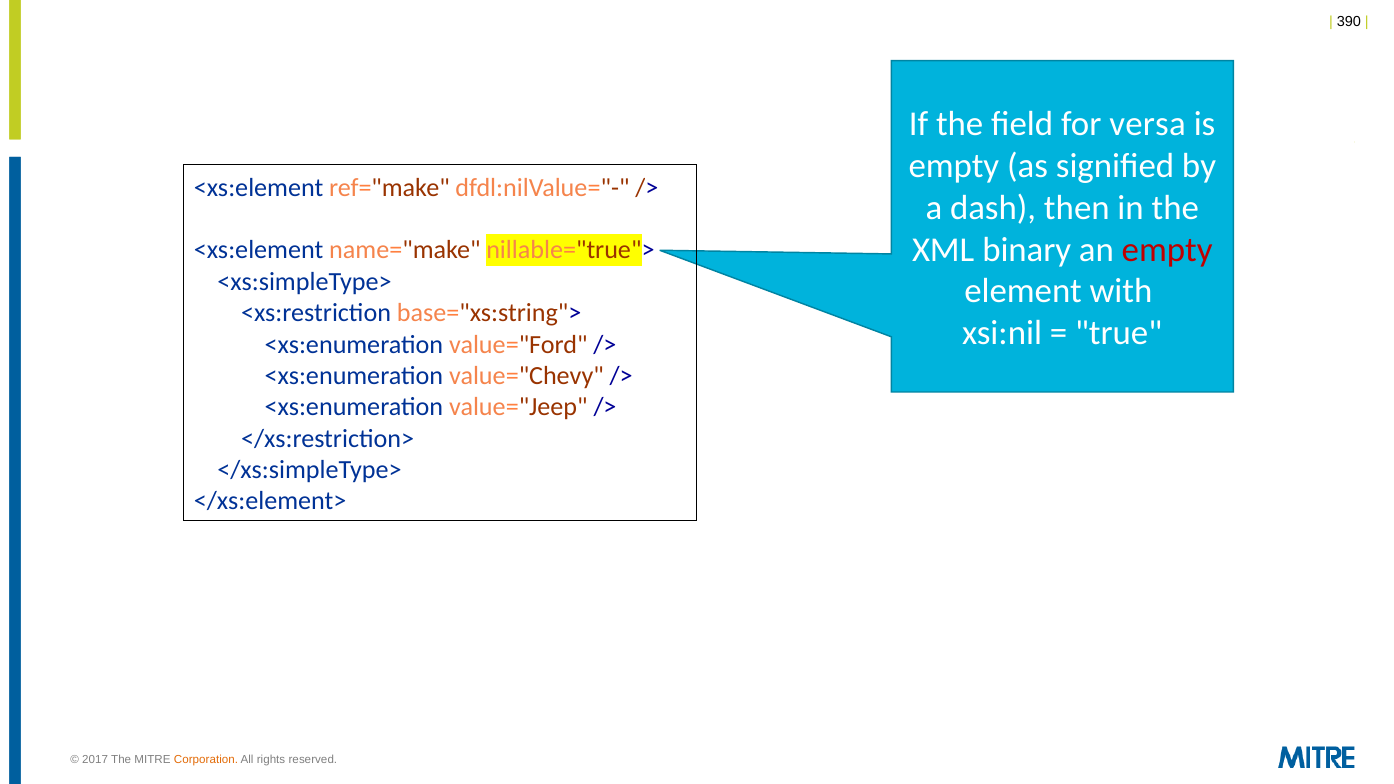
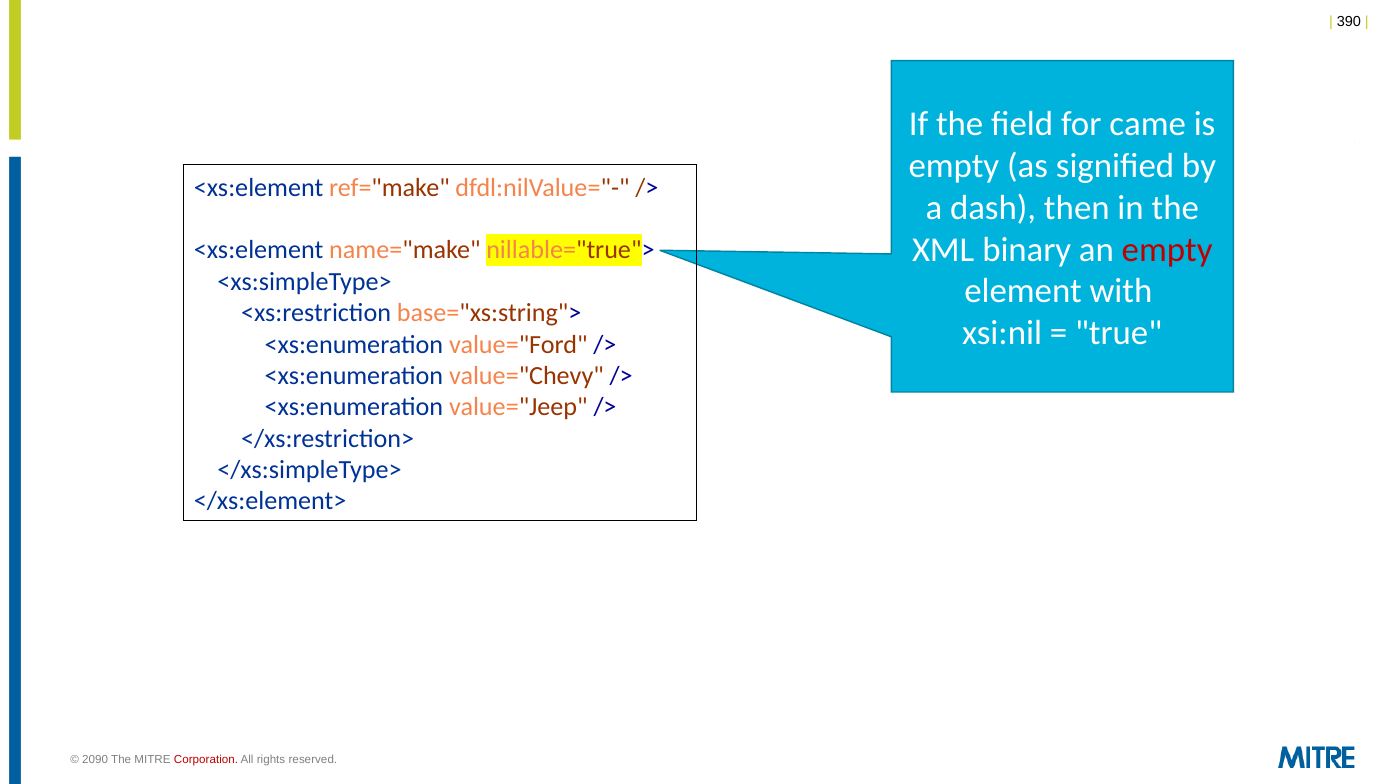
versa: versa -> came
2017: 2017 -> 2090
Corporation colour: orange -> red
